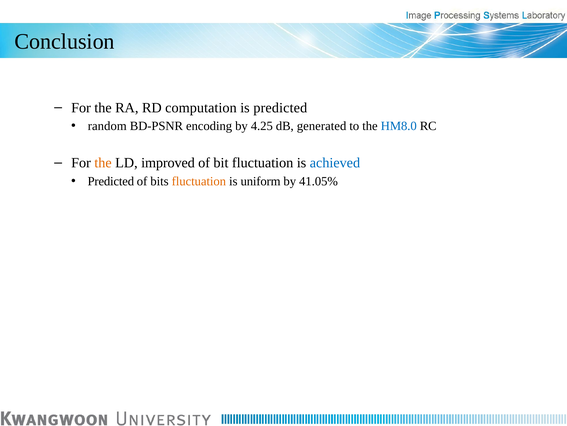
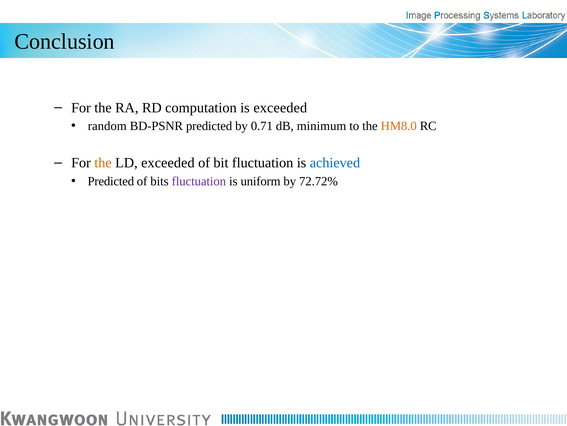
is predicted: predicted -> exceeded
BD-PSNR encoding: encoding -> predicted
4.25: 4.25 -> 0.71
generated: generated -> minimum
HM8.0 colour: blue -> orange
LD improved: improved -> exceeded
fluctuation at (199, 181) colour: orange -> purple
41.05%: 41.05% -> 72.72%
